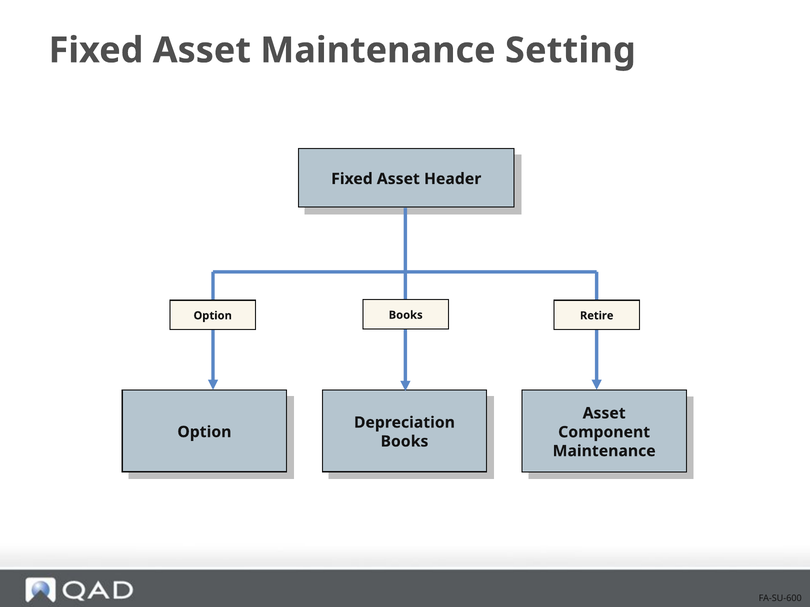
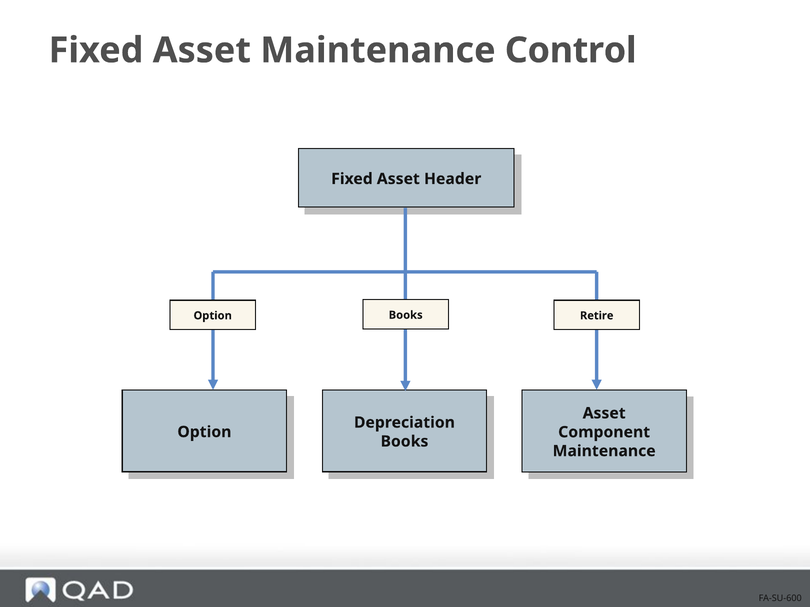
Setting: Setting -> Control
